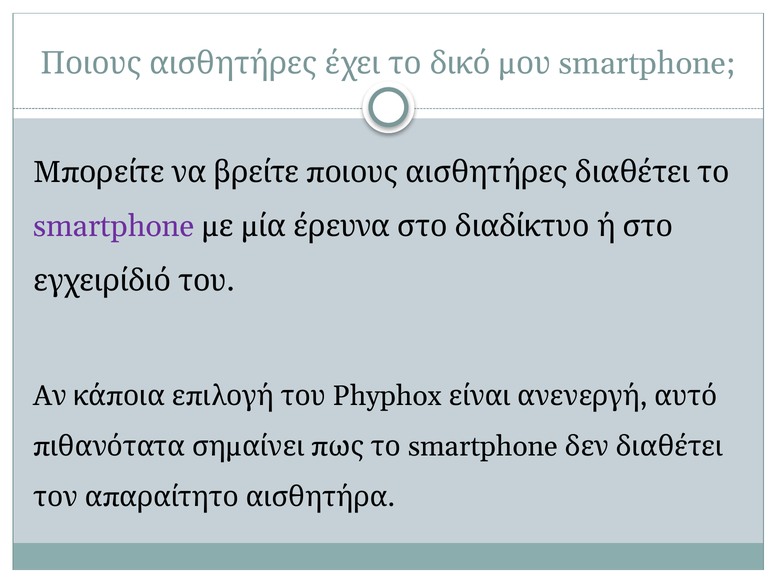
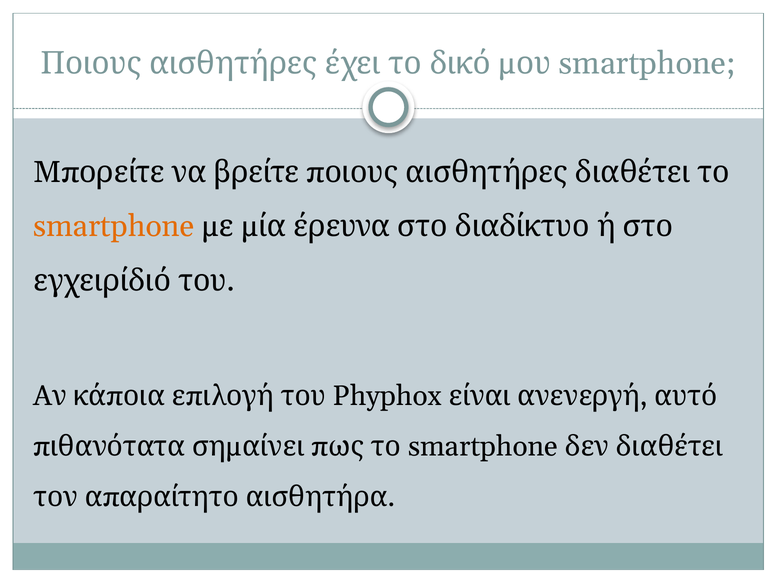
smartphone at (114, 226) colour: purple -> orange
